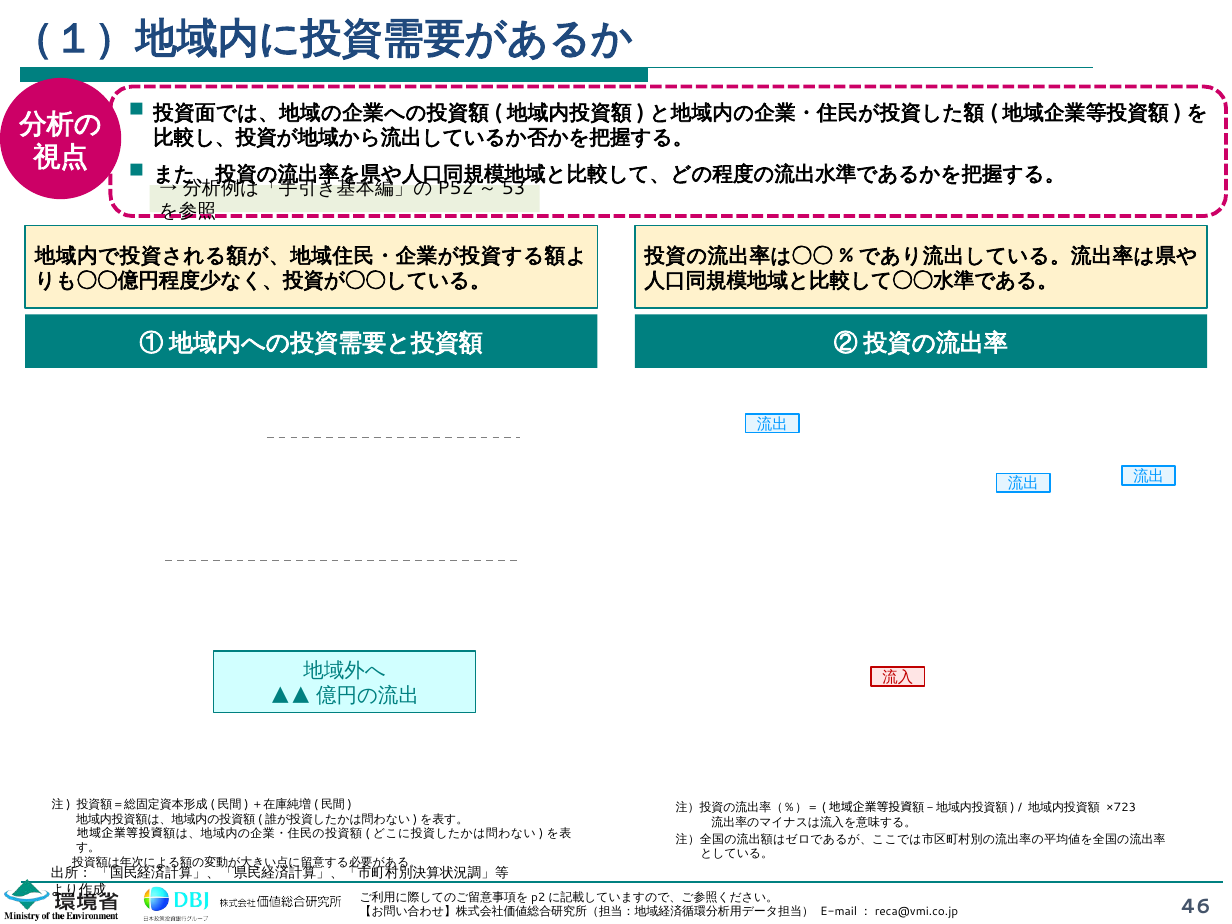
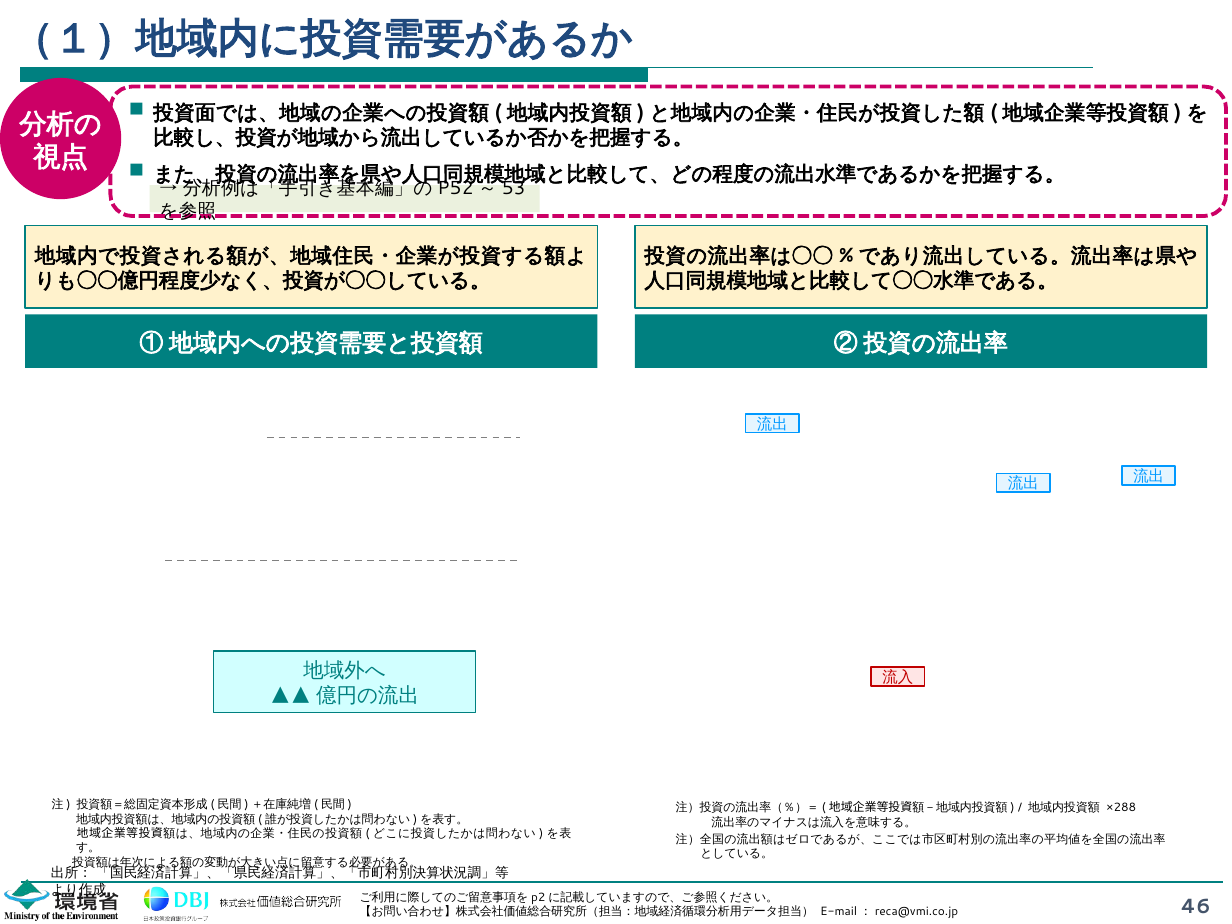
×723: ×723 -> ×288
